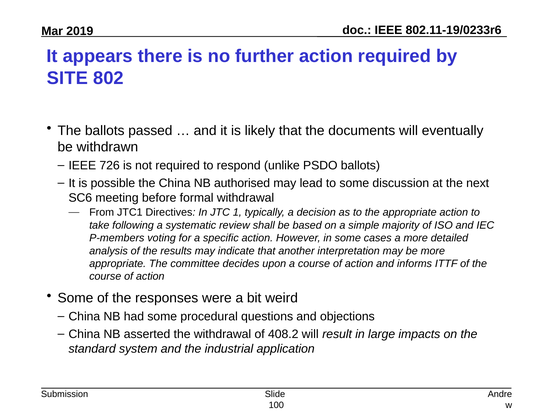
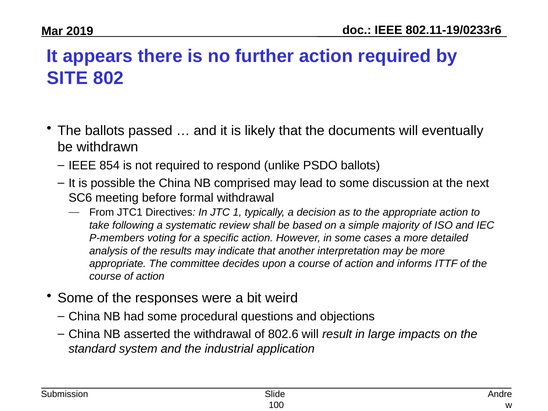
726: 726 -> 854
authorised: authorised -> comprised
408.2: 408.2 -> 802.6
